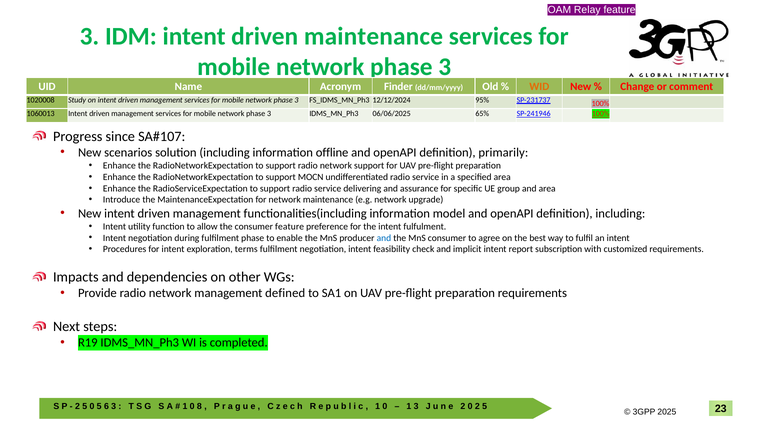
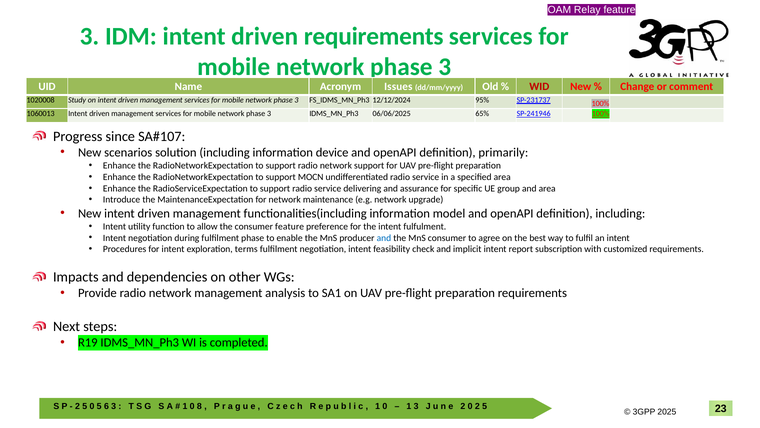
driven maintenance: maintenance -> requirements
Finder: Finder -> Issues
WID colour: orange -> red
offline: offline -> device
defined: defined -> analysis
